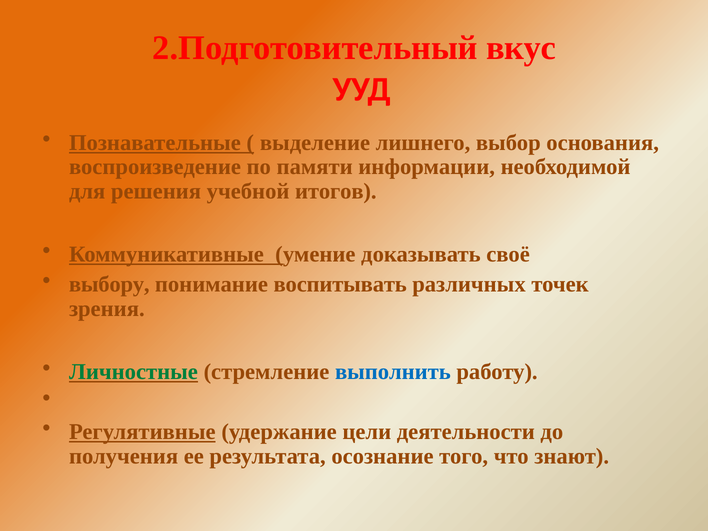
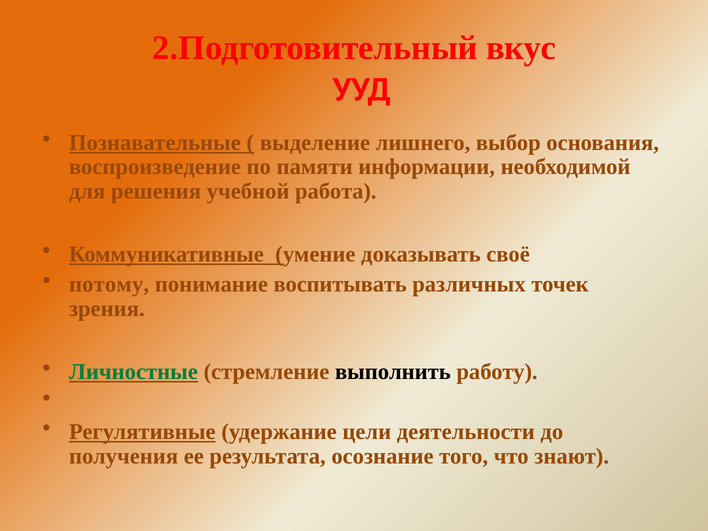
итогов: итогов -> работа
выбору: выбору -> потому
выполнить colour: blue -> black
